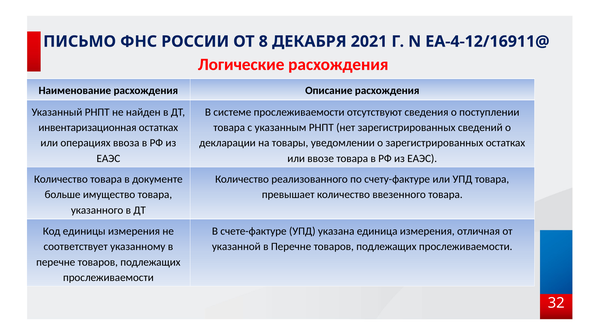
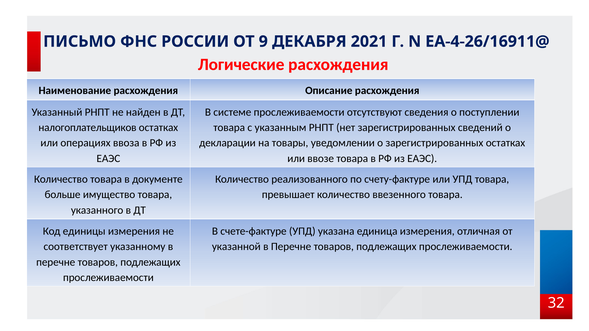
8: 8 -> 9
ЕА-4-12/16911@: ЕА-4-12/16911@ -> ЕА-4-26/16911@
инвентаризационная: инвентаризационная -> налогоплательщиков
